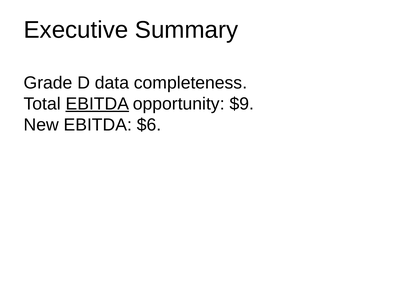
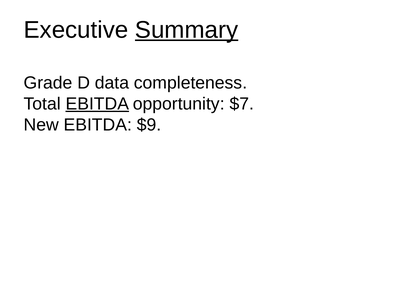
Summary underline: none -> present
$9: $9 -> $7
$6: $6 -> $9
